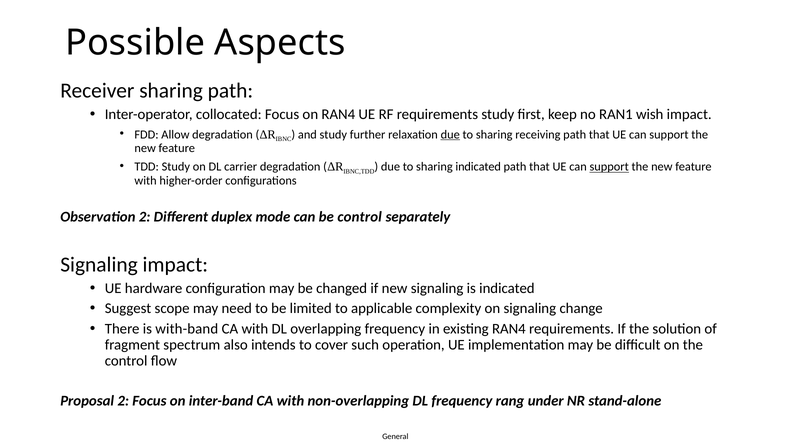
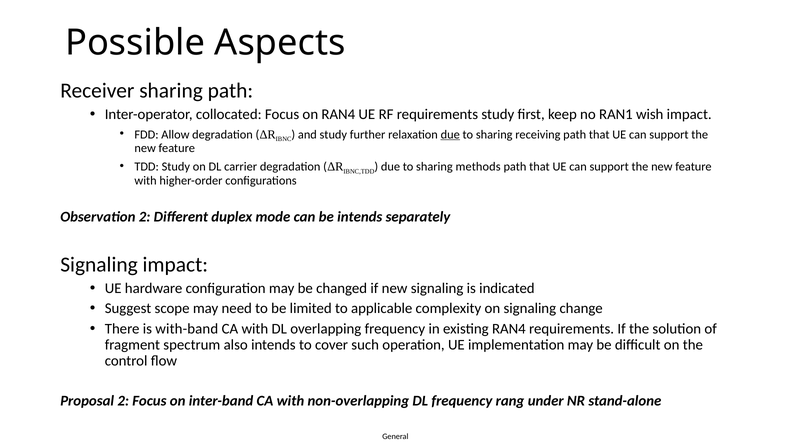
sharing indicated: indicated -> methods
support at (609, 167) underline: present -> none
be control: control -> intends
